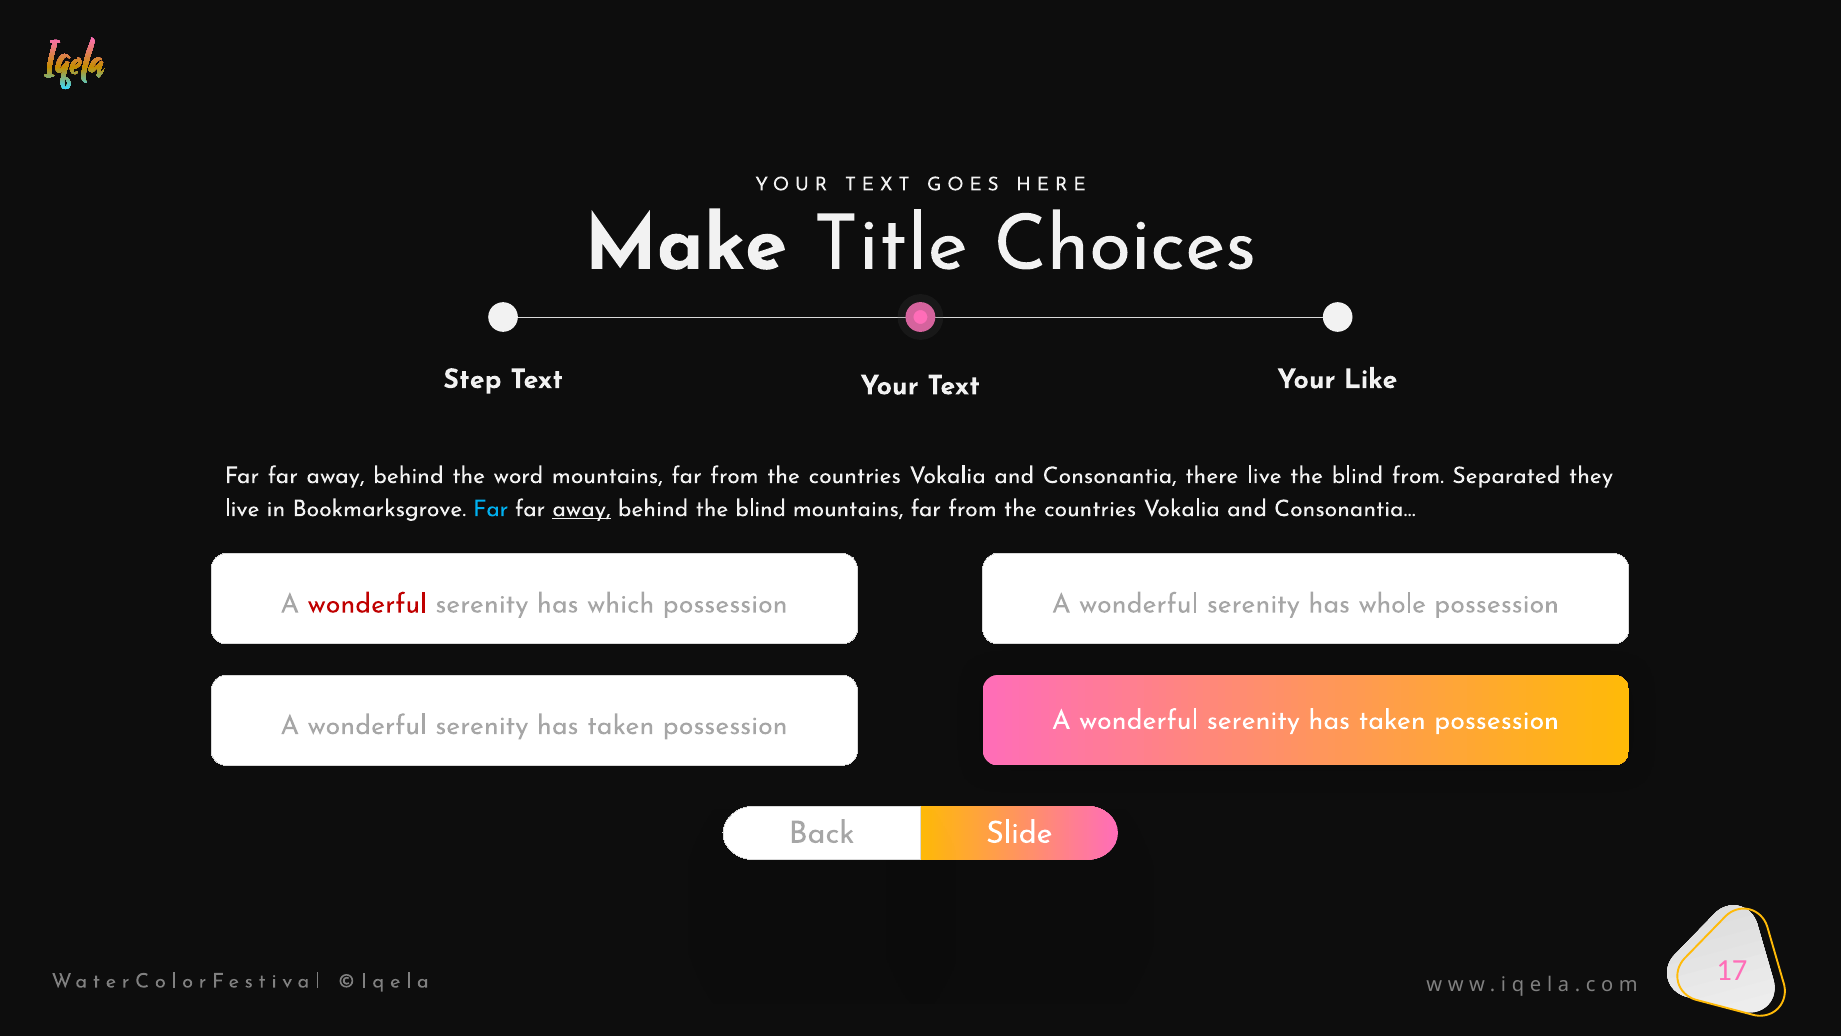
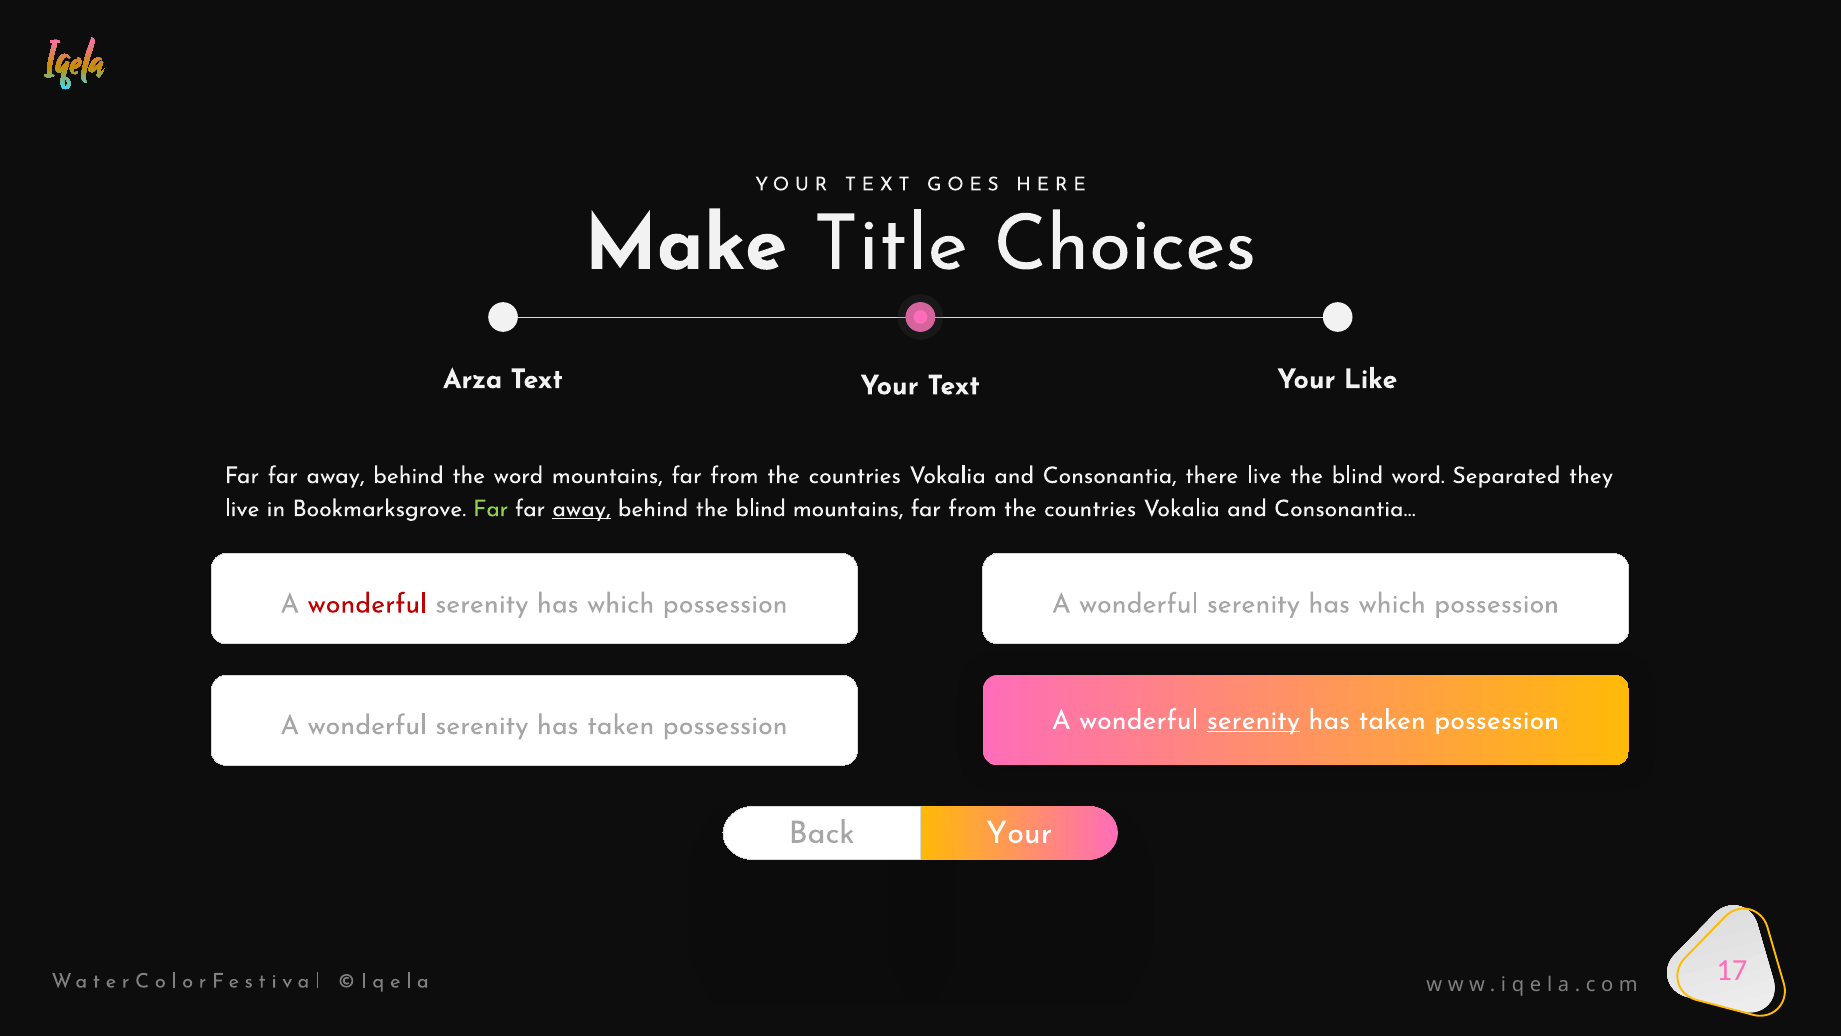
Step: Step -> Arza
blind from: from -> word
Far at (491, 508) colour: light blue -> light green
whole at (1392, 603): whole -> which
serenity at (1253, 720) underline: none -> present
Slide at (1019, 832): Slide -> Your
